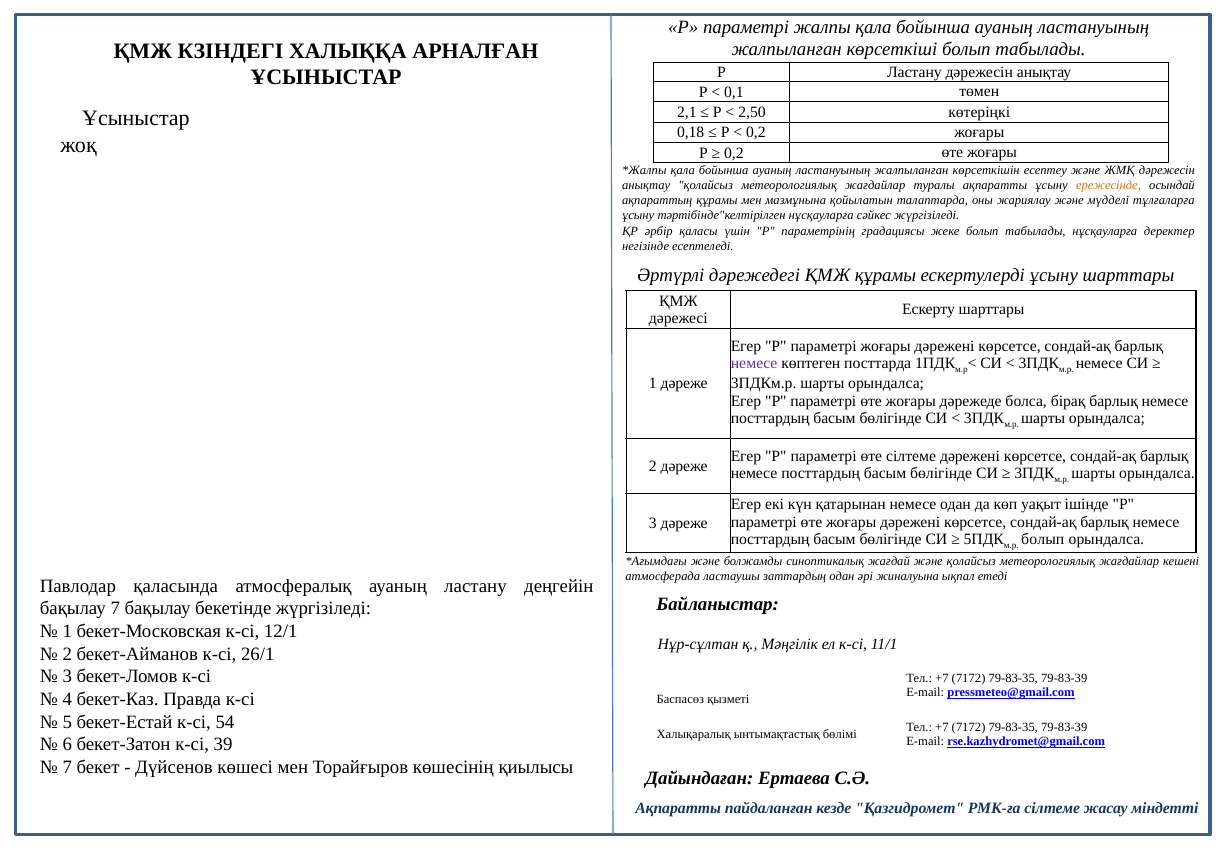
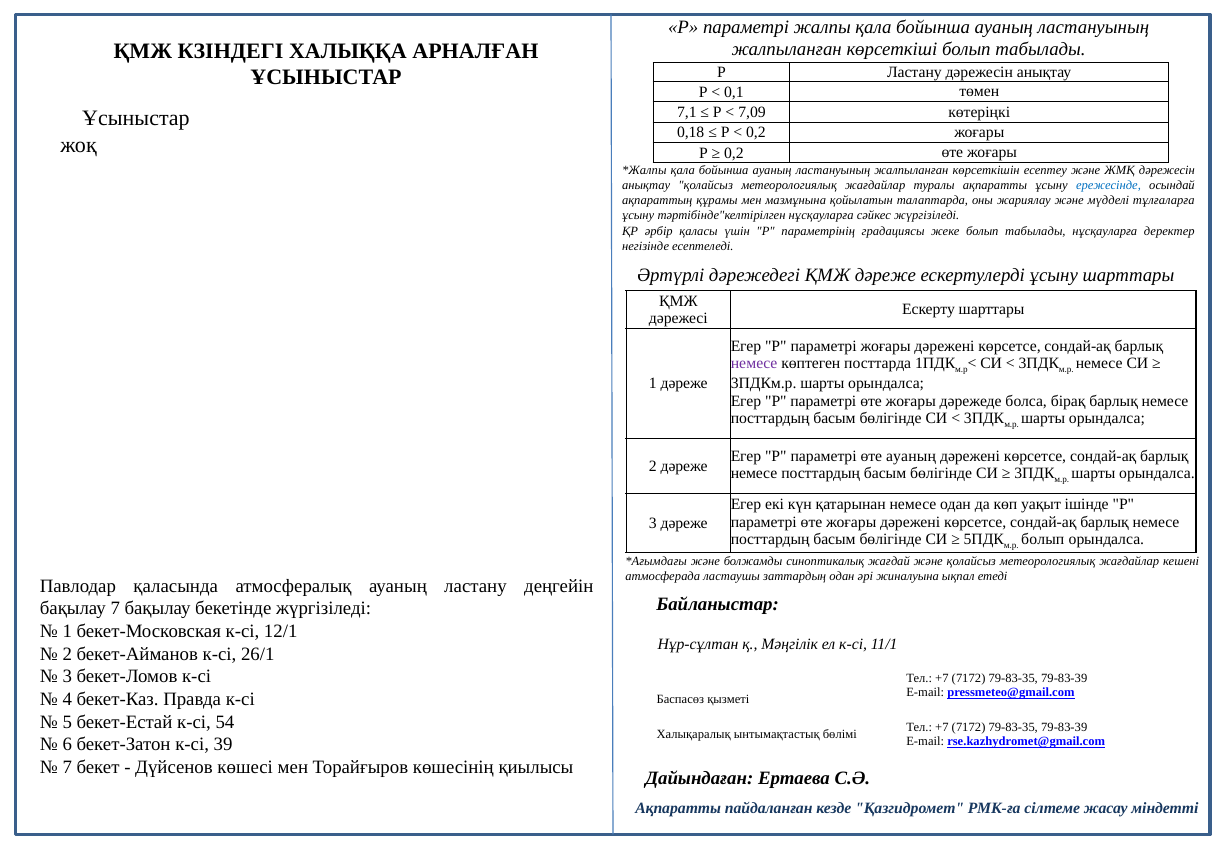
2,1: 2,1 -> 7,1
2,50: 2,50 -> 7,09
ережесінде colour: orange -> blue
ҚМЖ құрамы: құрамы -> дәреже
өте сілтеме: сілтеме -> ауаның
